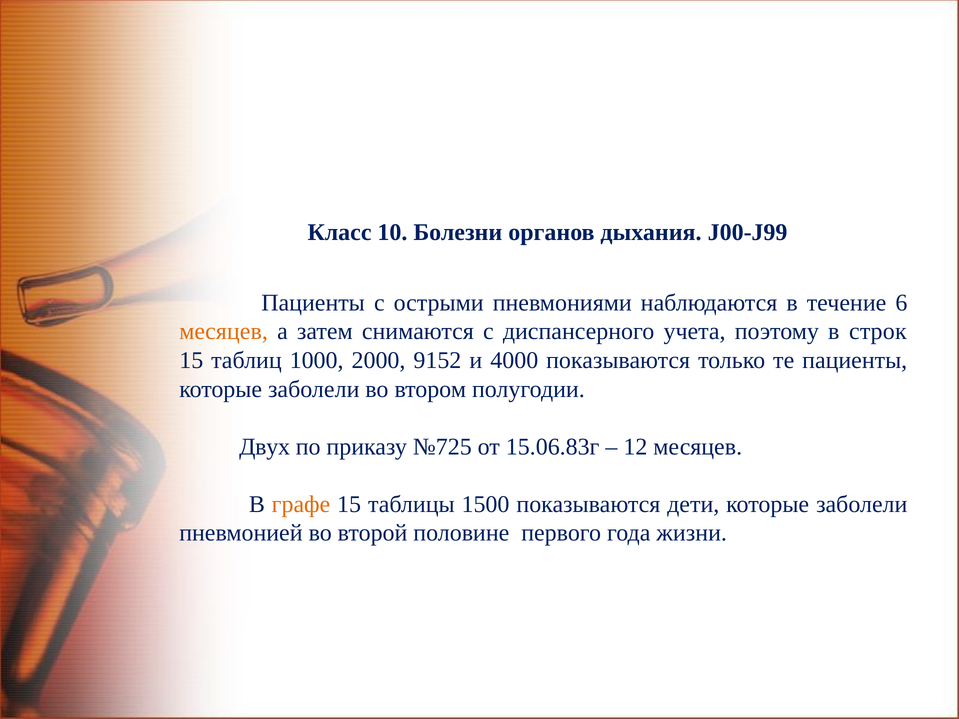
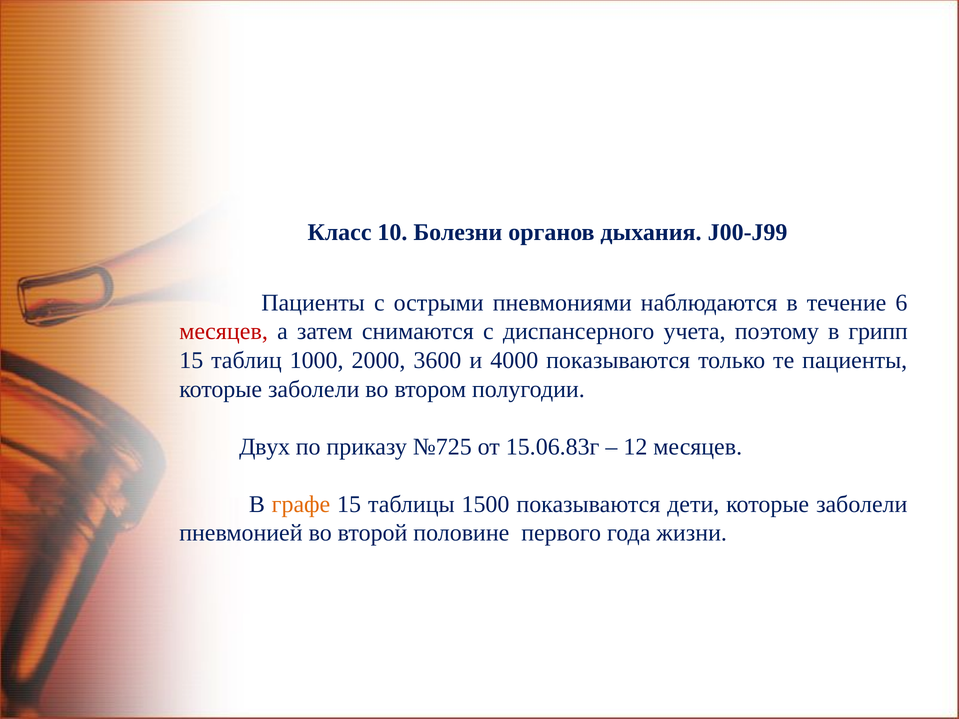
месяцев at (224, 332) colour: orange -> red
строк: строк -> грипп
9152: 9152 -> 3600
